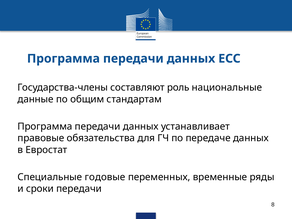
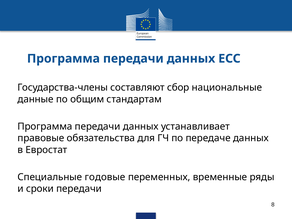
роль: роль -> сбор
